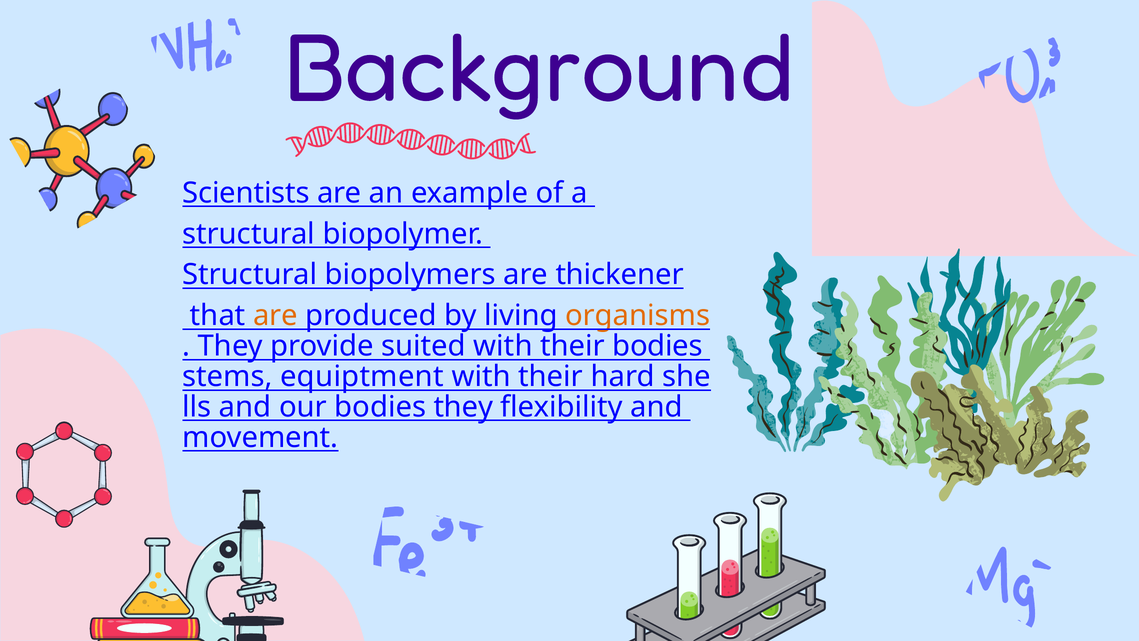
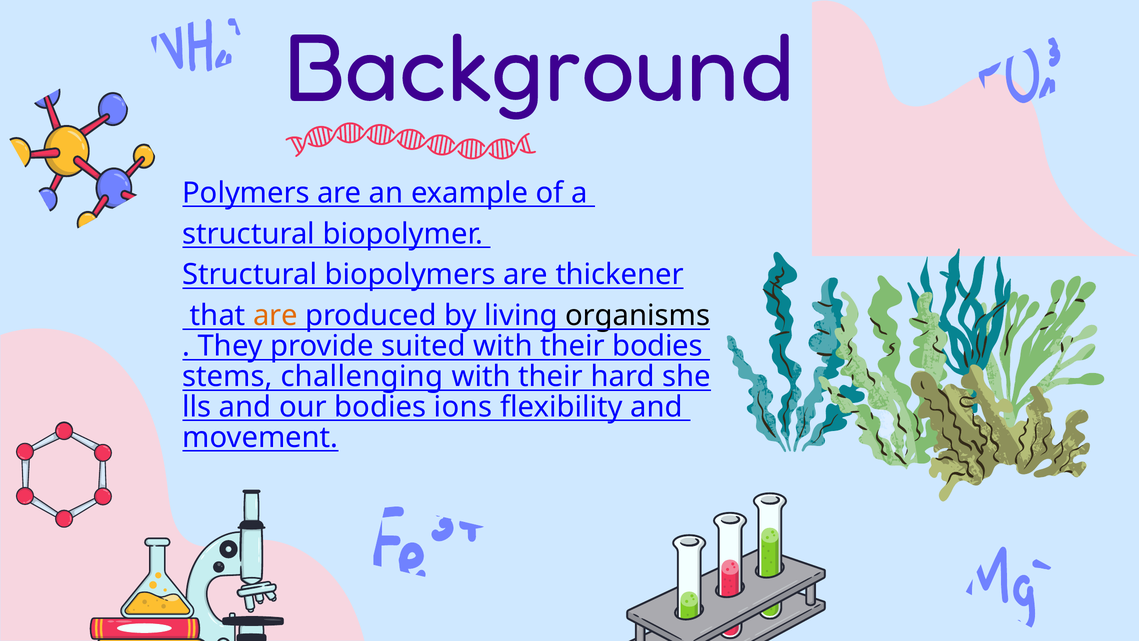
Scientists: Scientists -> Polymers
organisms colour: orange -> black
equiptment: equiptment -> challenging
bodies they: they -> ions
